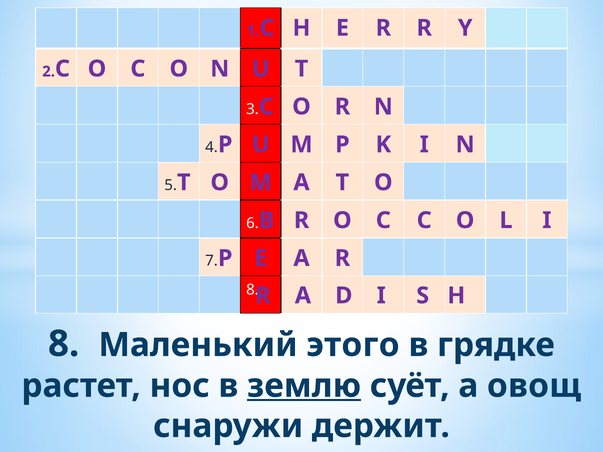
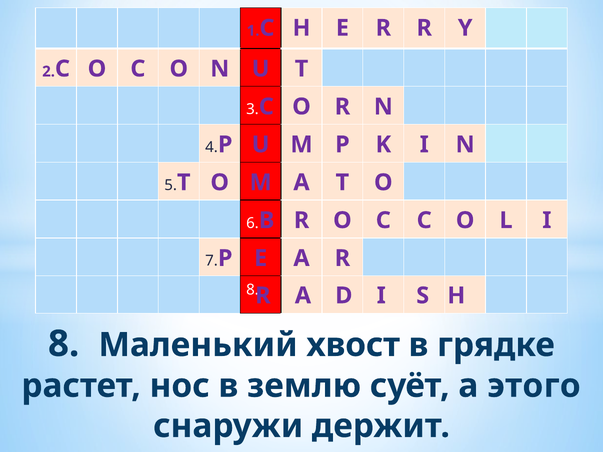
этого: этого -> хвост
землю underline: present -> none
овощ: овощ -> этого
